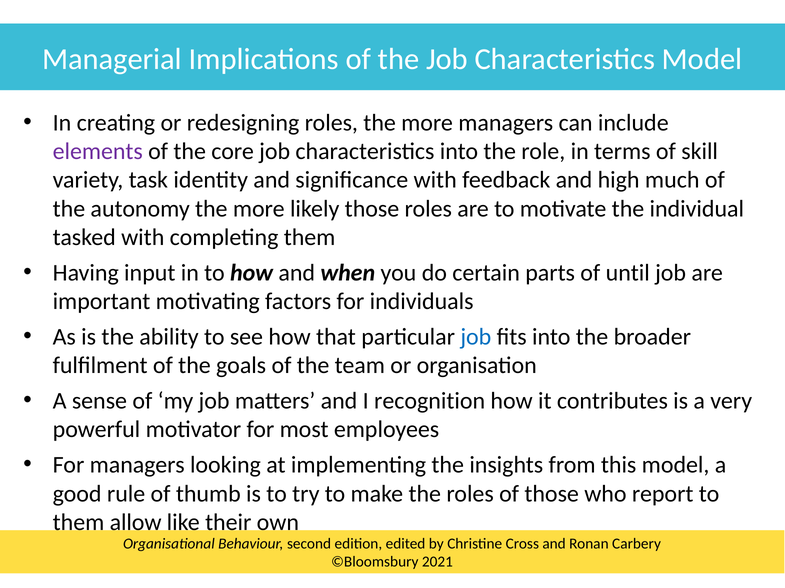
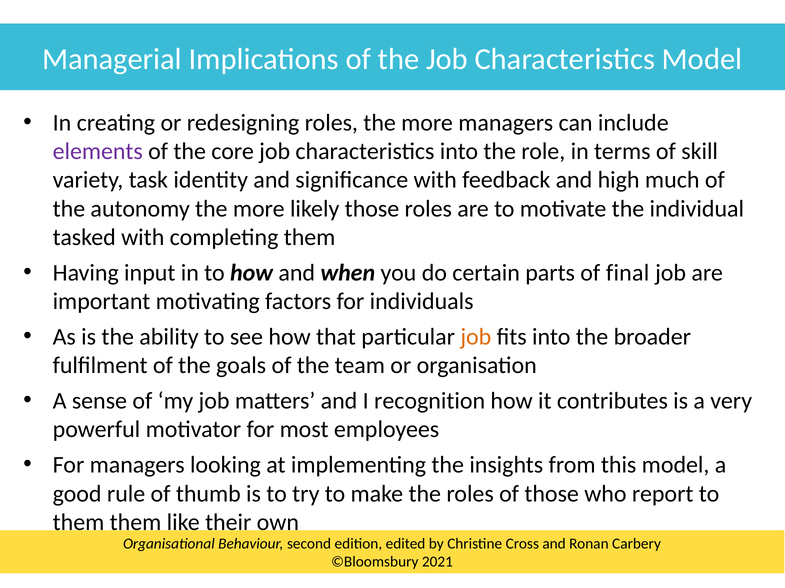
until: until -> final
job at (476, 337) colour: blue -> orange
them allow: allow -> them
